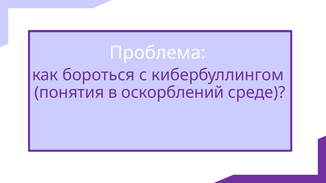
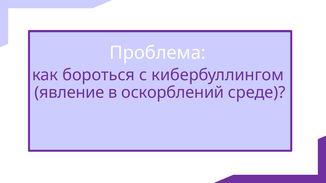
понятия: понятия -> явление
